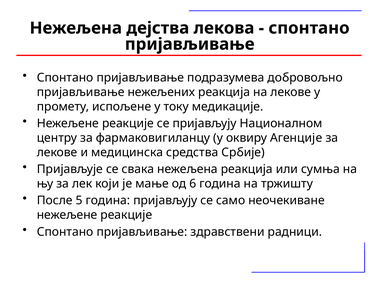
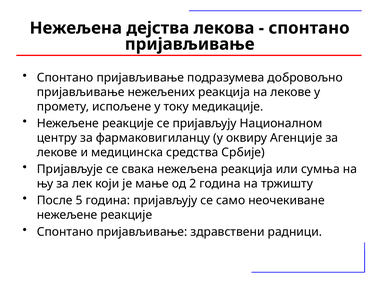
6: 6 -> 2
